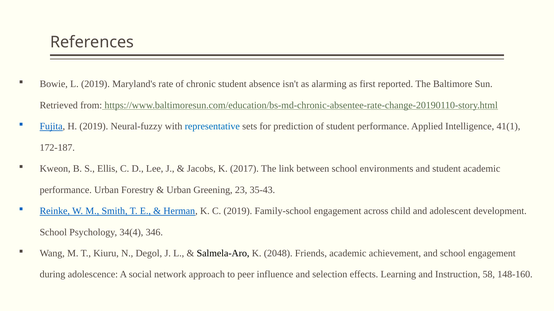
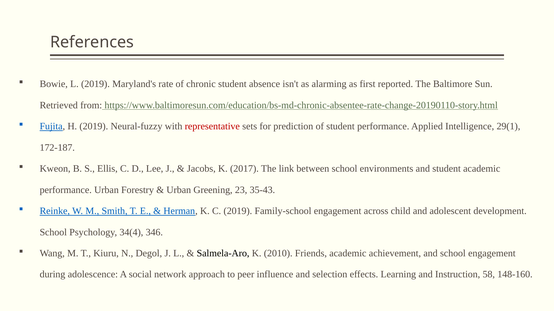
representative colour: blue -> red
41(1: 41(1 -> 29(1
2048: 2048 -> 2010
